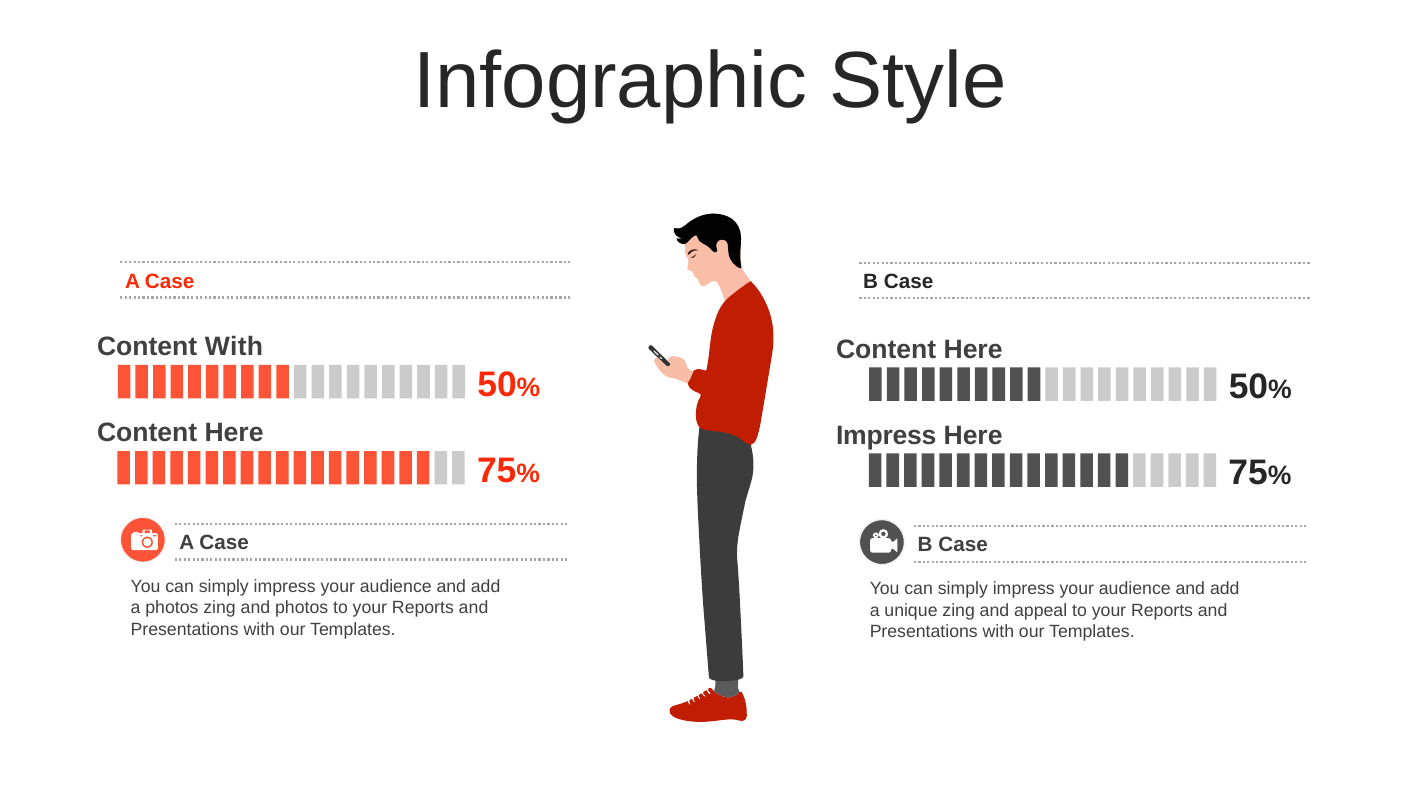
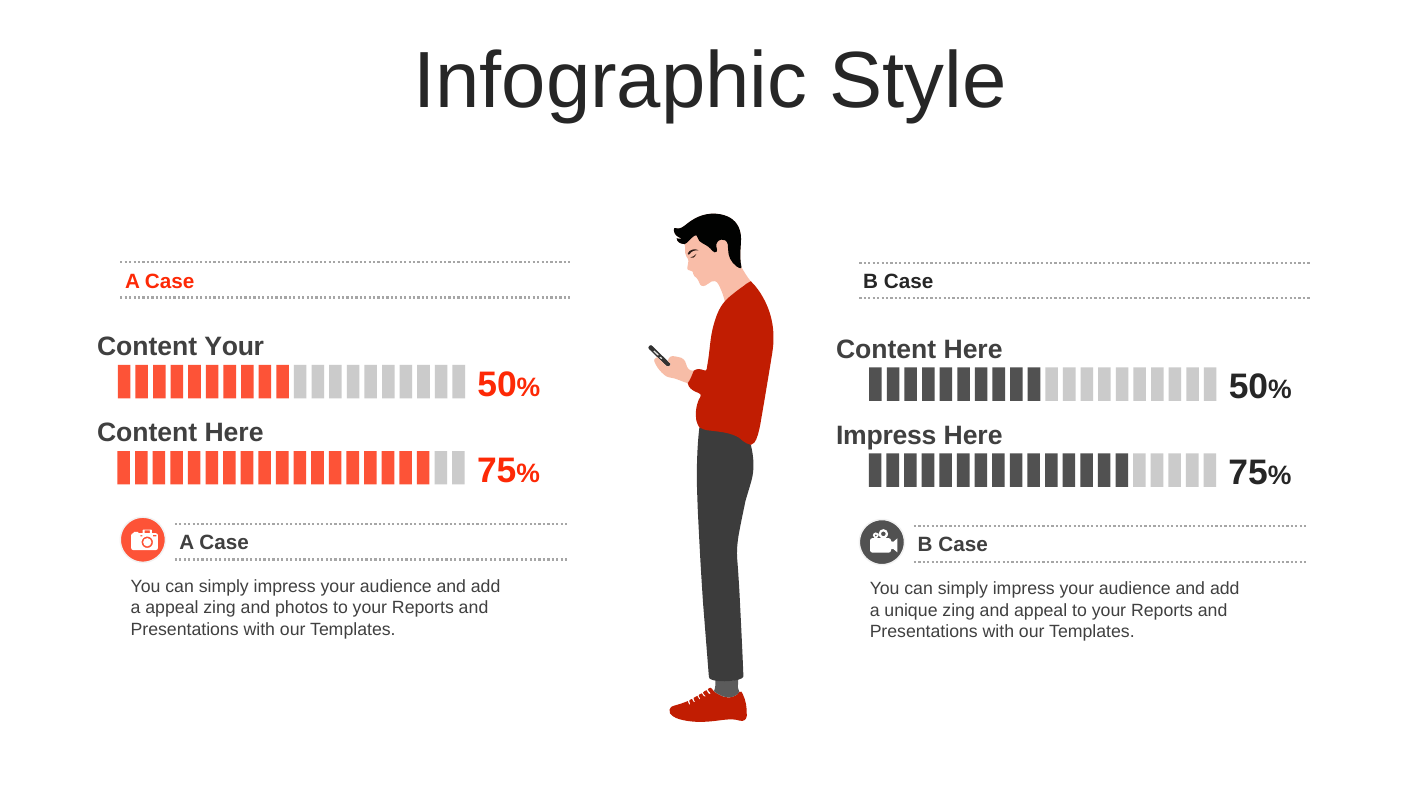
Content With: With -> Your
a photos: photos -> appeal
